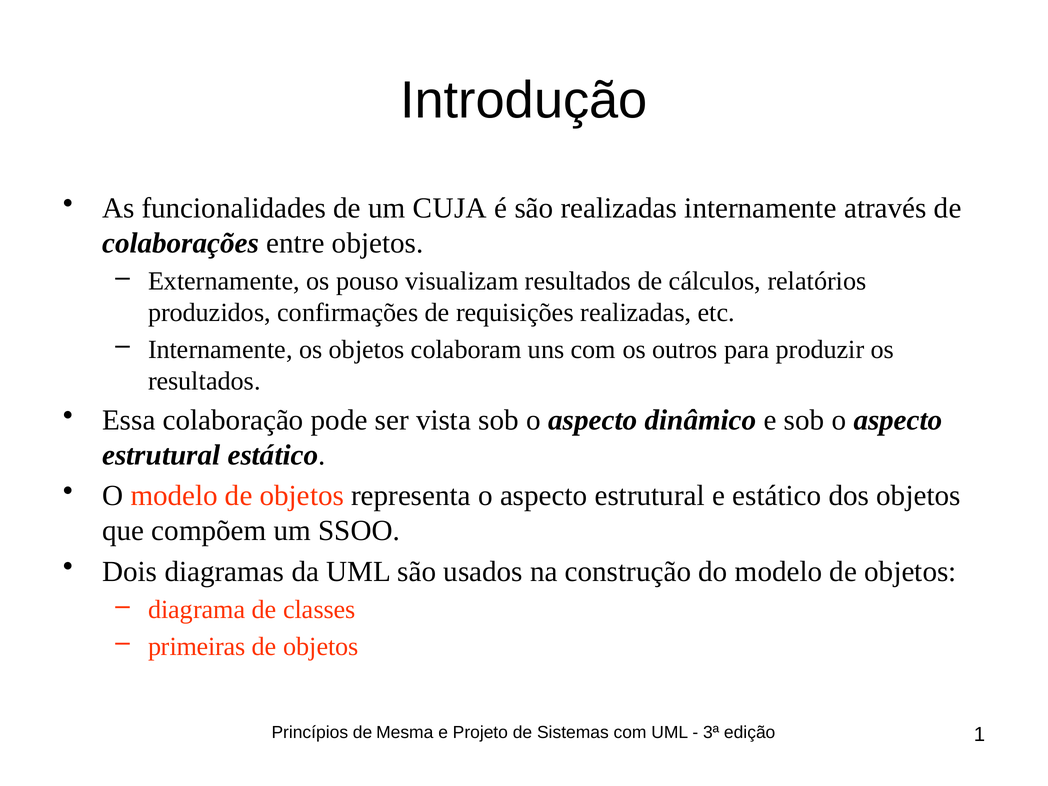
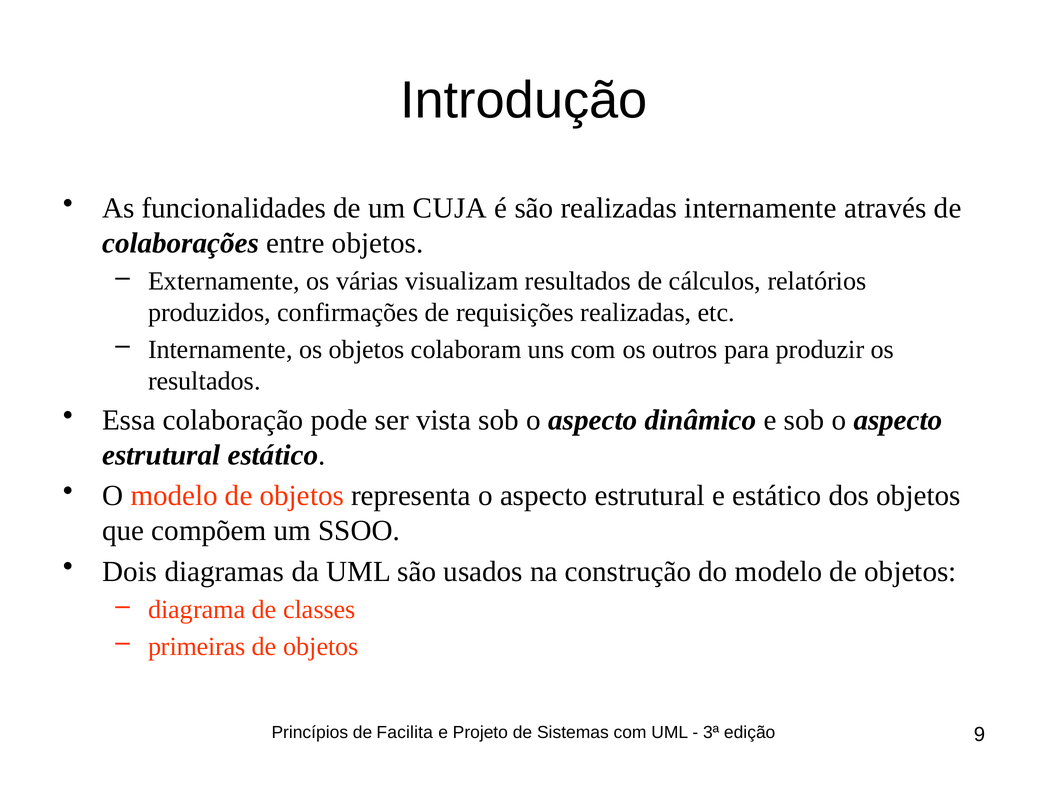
pouso: pouso -> várias
Mesma: Mesma -> Facilita
1: 1 -> 9
